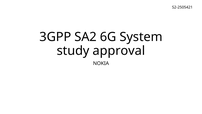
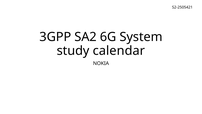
approval: approval -> calendar
